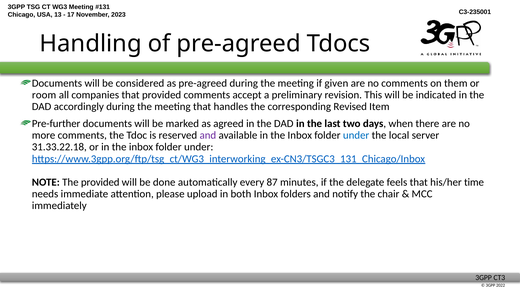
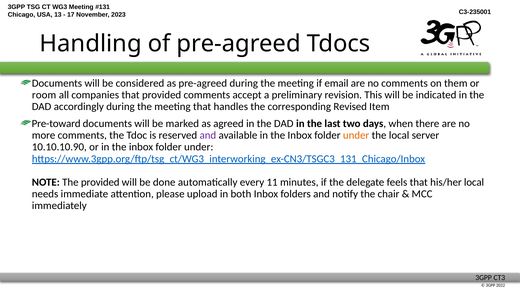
given: given -> email
Pre-further: Pre-further -> Pre-toward
under at (356, 136) colour: blue -> orange
31.33.22.18: 31.33.22.18 -> 10.10.10.90
87: 87 -> 11
his/her time: time -> local
